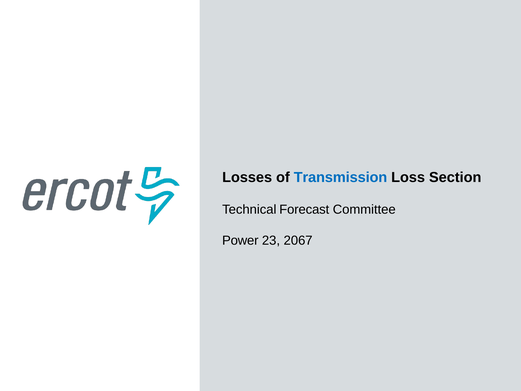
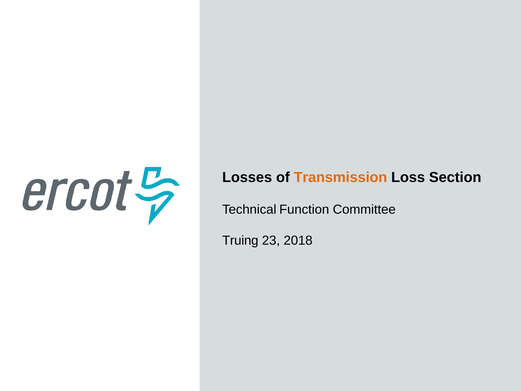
Transmission colour: blue -> orange
Forecast: Forecast -> Function
Power: Power -> Truing
2067: 2067 -> 2018
